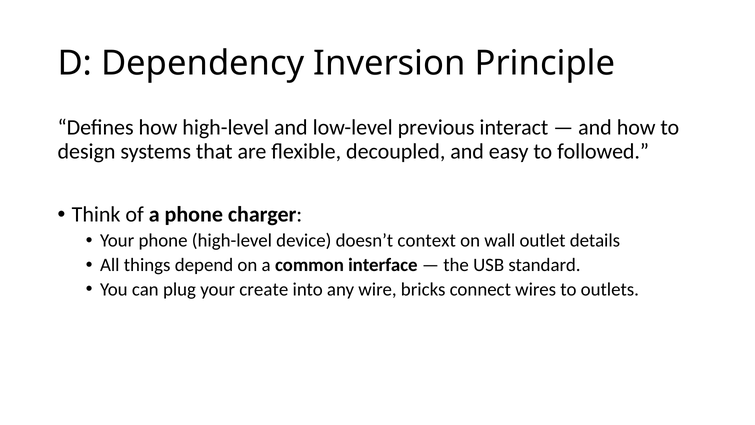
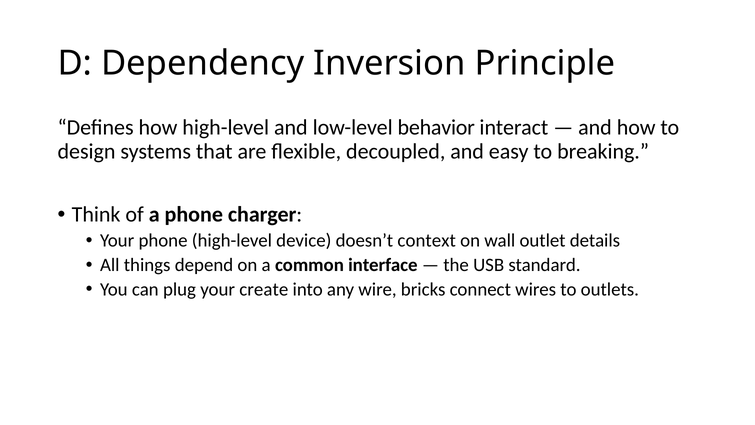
previous: previous -> behavior
followed: followed -> breaking
